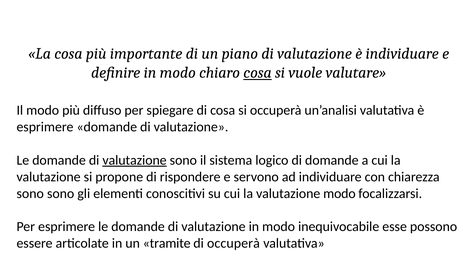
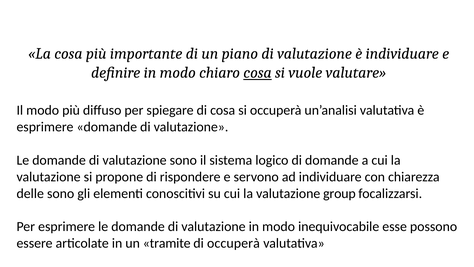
valutazione at (135, 160) underline: present -> none
sono at (30, 193): sono -> delle
valutazione modo: modo -> group
